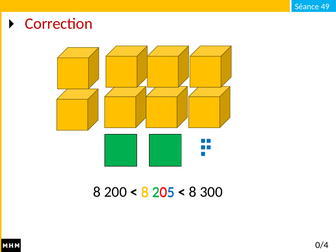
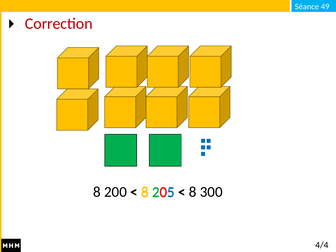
0/4: 0/4 -> 4/4
